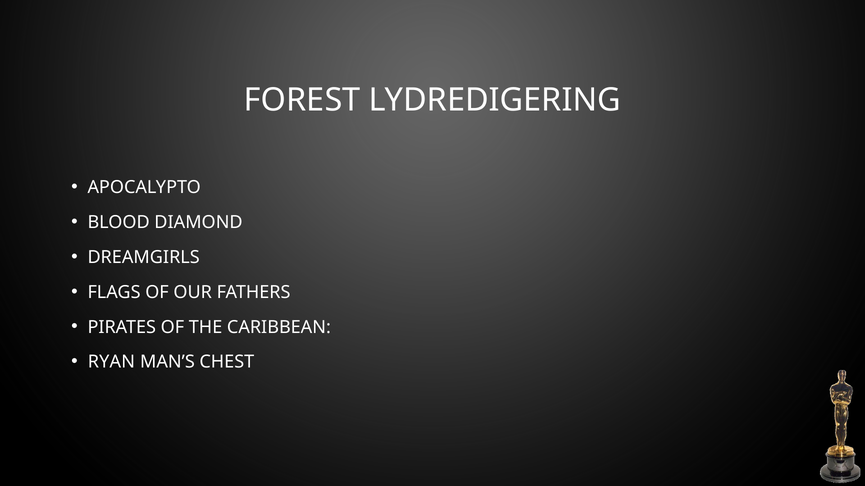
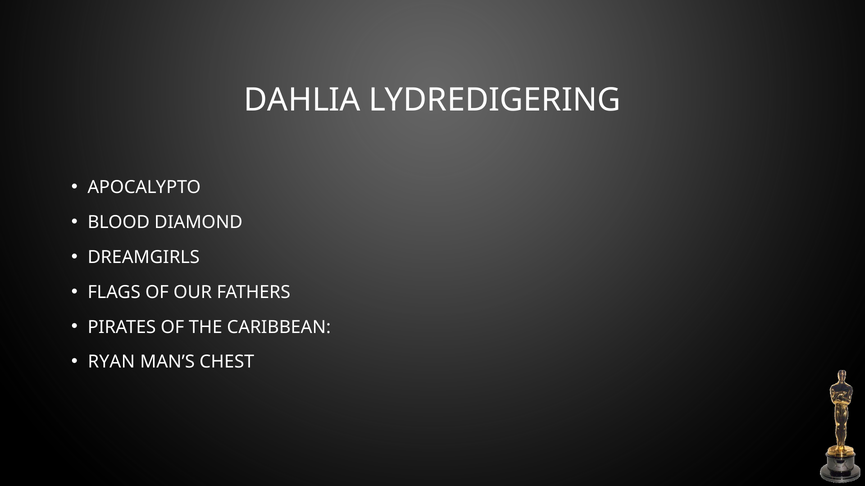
FOREST: FOREST -> DAHLIA
